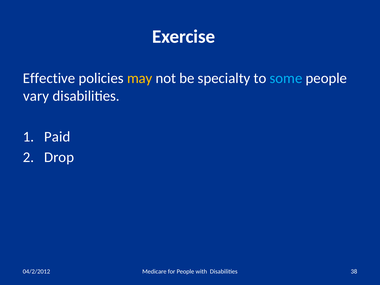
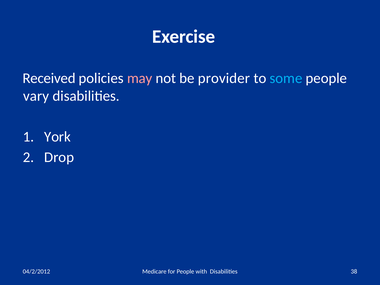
Effective: Effective -> Received
may colour: yellow -> pink
specialty: specialty -> provider
Paid: Paid -> York
